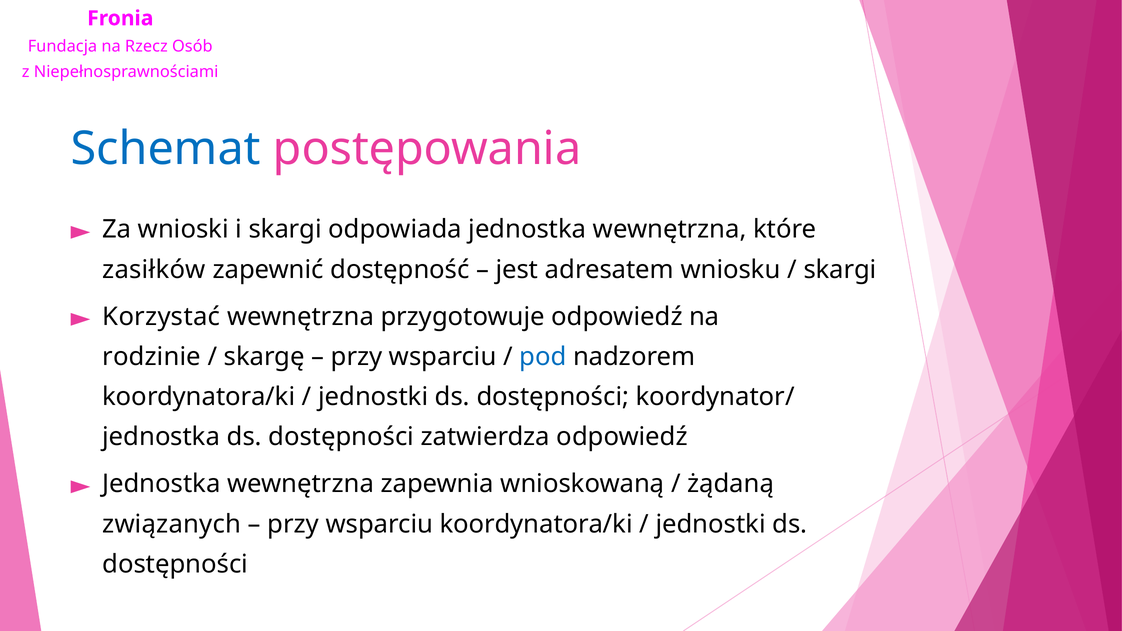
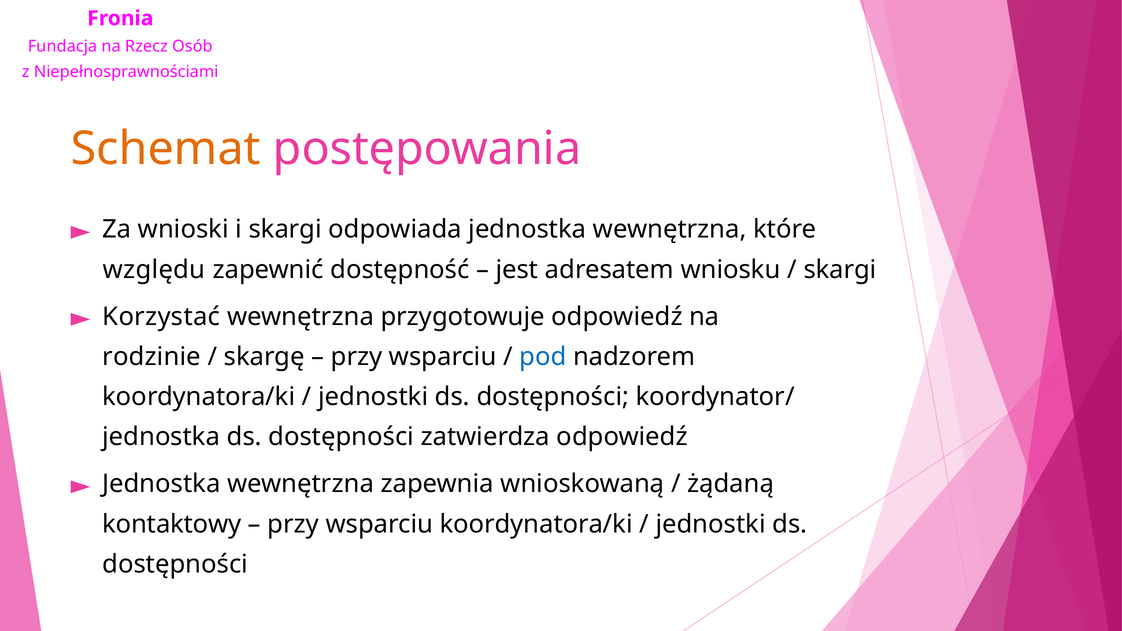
Schemat colour: blue -> orange
zasiłków: zasiłków -> względu
związanych: związanych -> kontaktowy
